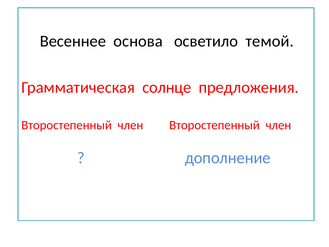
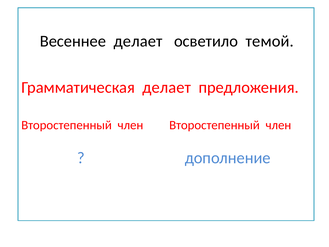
Весеннее основа: основа -> делает
Грамматическая солнце: солнце -> делает
